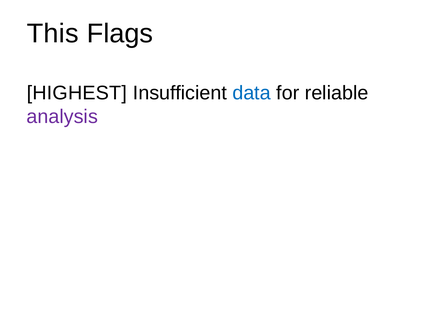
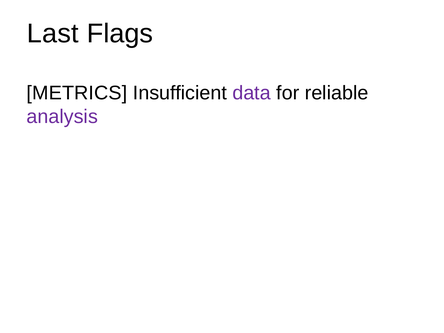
This: This -> Last
HIGHEST: HIGHEST -> METRICS
data colour: blue -> purple
